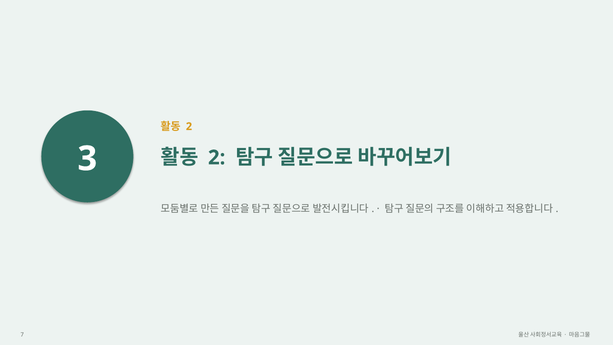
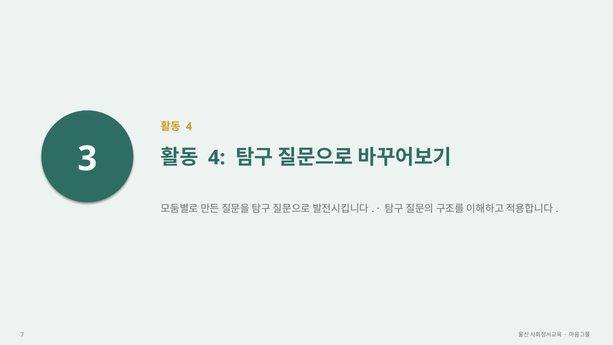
2 at (189, 126): 2 -> 4
2 at (217, 158): 2 -> 4
